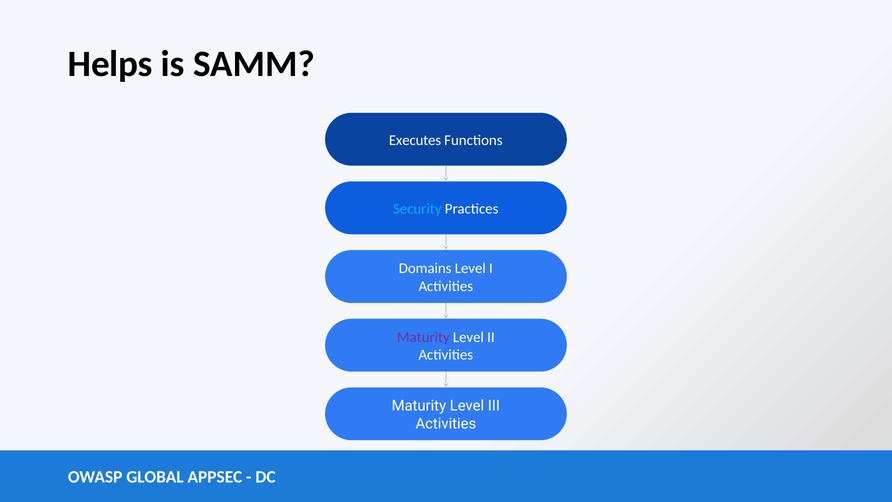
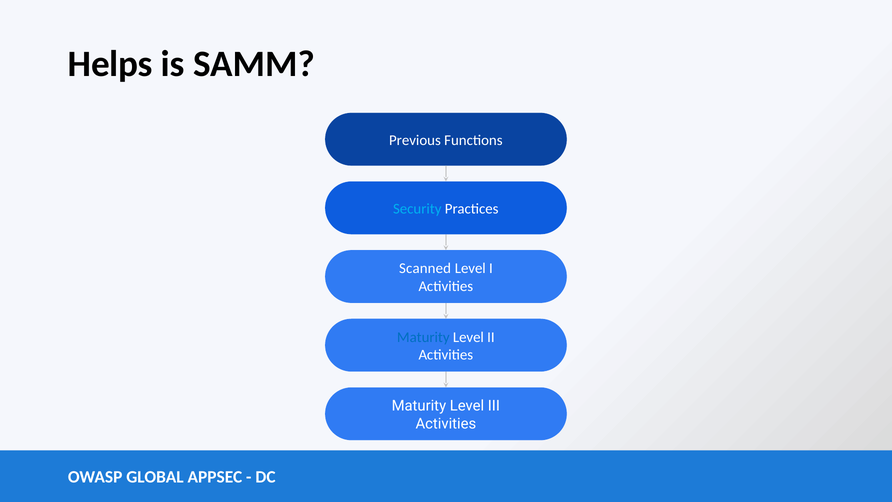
Executes: Executes -> Previous
Domains: Domains -> Scanned
Maturity at (423, 337) colour: purple -> blue
